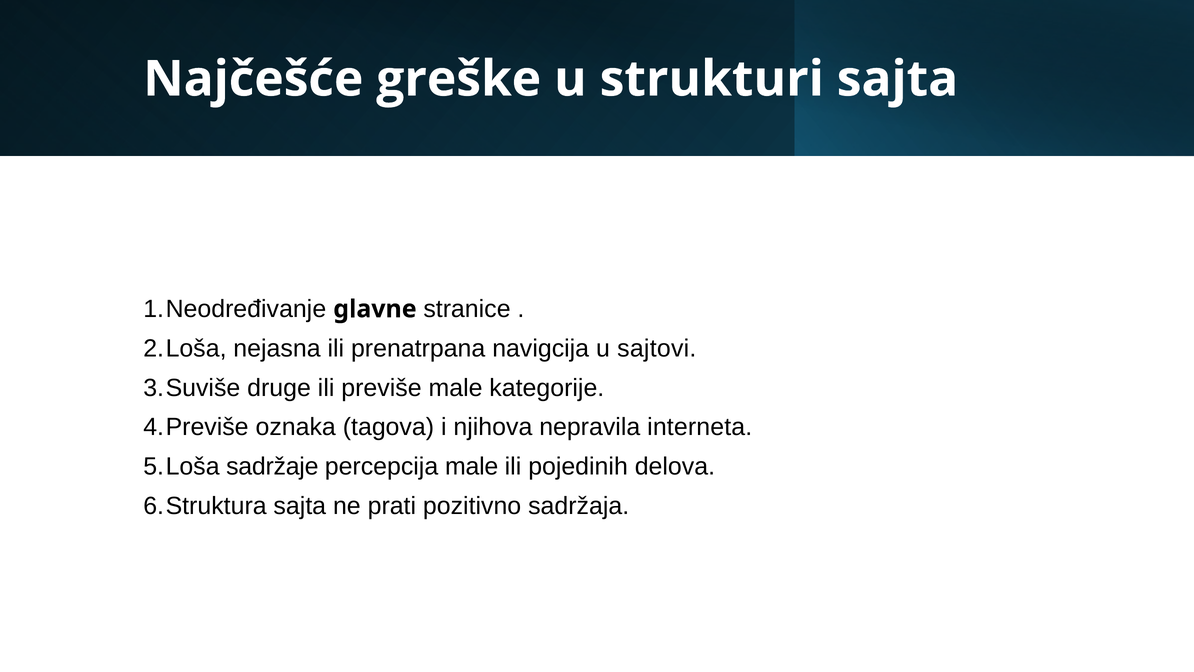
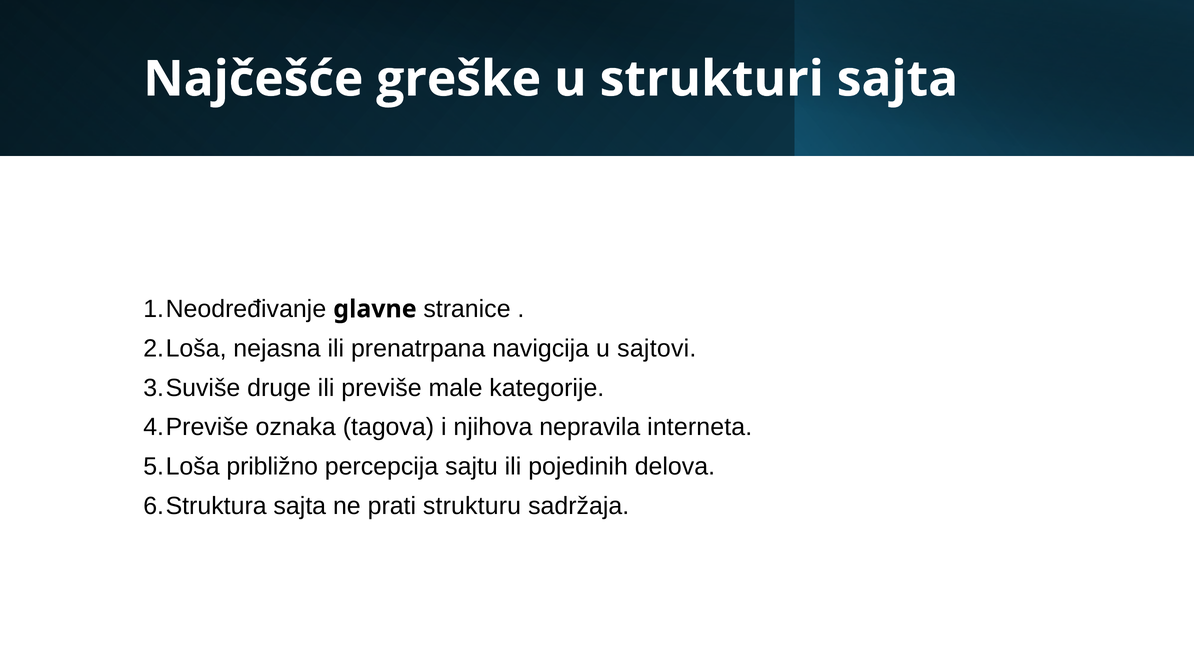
sadržaje: sadržaje -> približno
percepcija male: male -> sajtu
pozitivno: pozitivno -> strukturu
